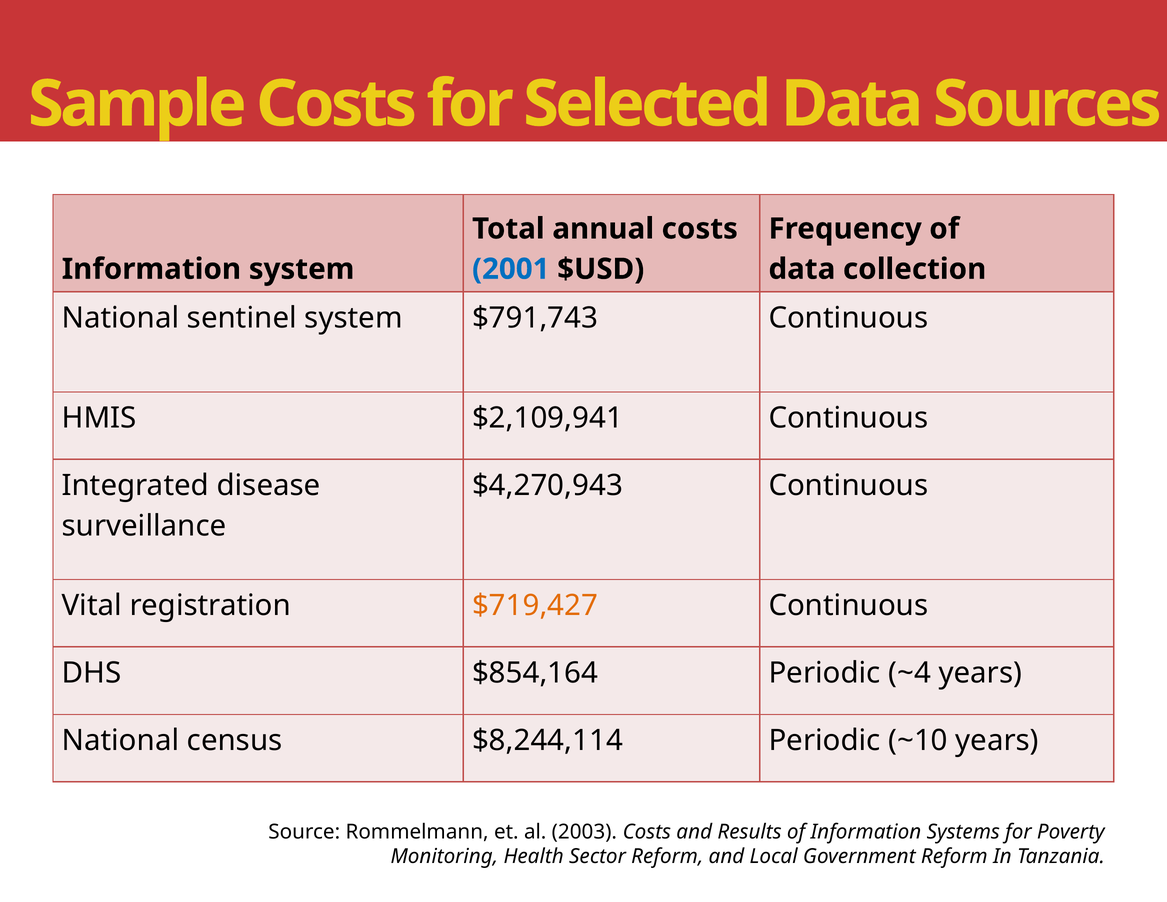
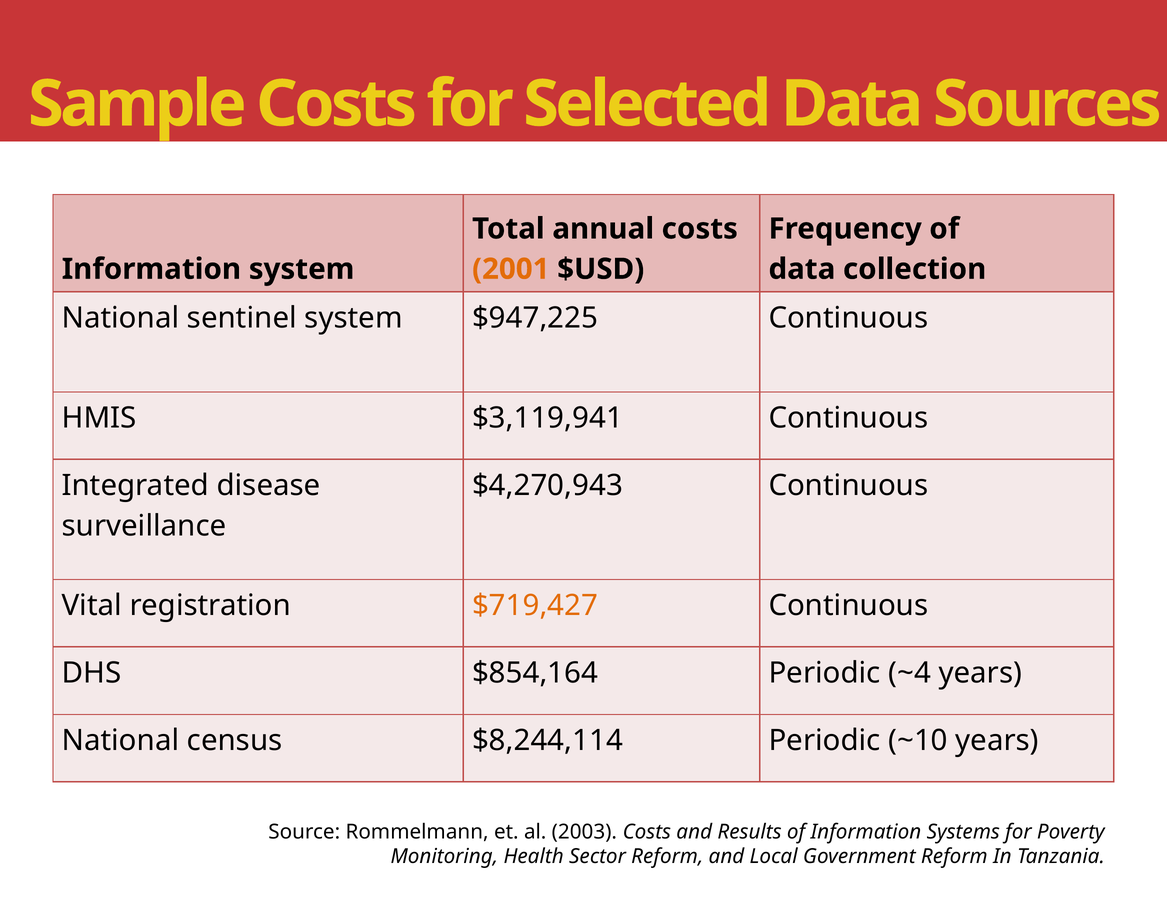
2001 colour: blue -> orange
$791,743: $791,743 -> $947,225
$2,109,941: $2,109,941 -> $3,119,941
